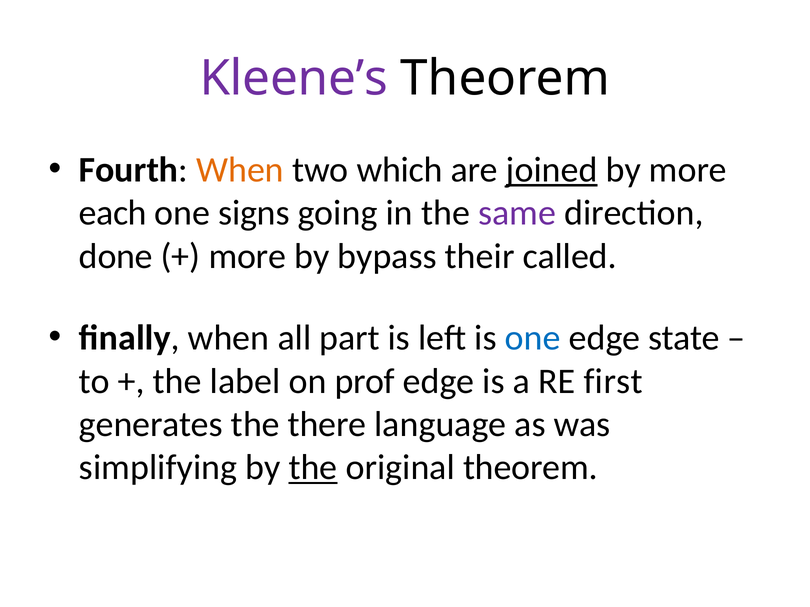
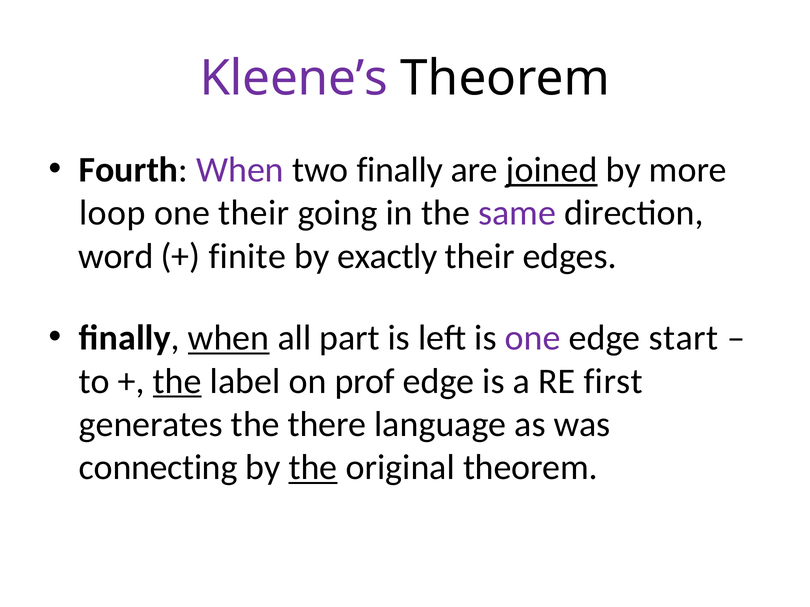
When at (240, 170) colour: orange -> purple
two which: which -> finally
each: each -> loop
one signs: signs -> their
done: done -> word
more at (247, 256): more -> finite
bypass: bypass -> exactly
called: called -> edges
when at (229, 338) underline: none -> present
one at (533, 338) colour: blue -> purple
state: state -> start
the at (177, 381) underline: none -> present
simplifying: simplifying -> connecting
